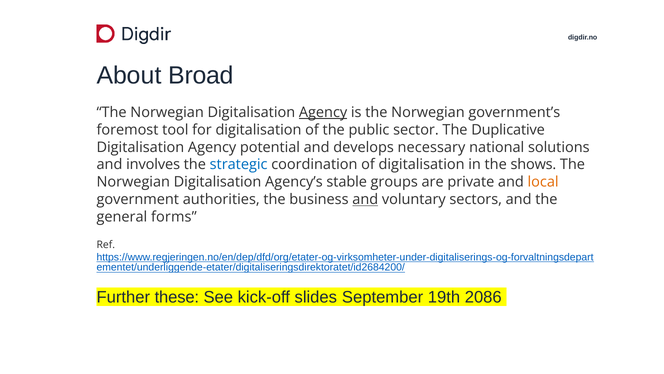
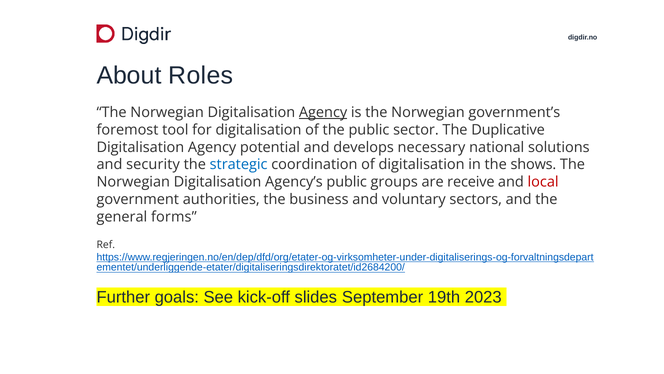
Broad: Broad -> Roles
involves: involves -> security
Agency’s stable: stable -> public
private: private -> receive
local colour: orange -> red
and at (365, 199) underline: present -> none
these: these -> goals
2086: 2086 -> 2023
